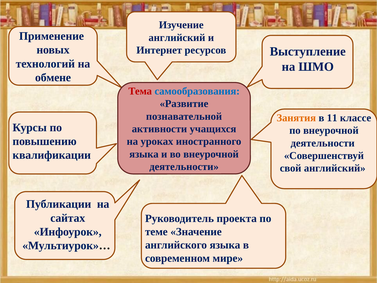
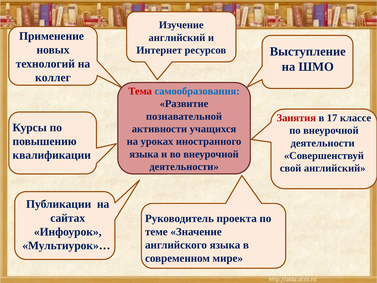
обмене: обмене -> коллег
Занятия colour: orange -> red
11: 11 -> 17
